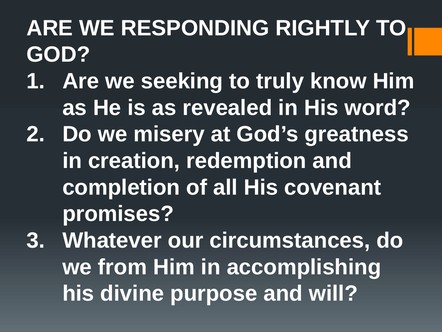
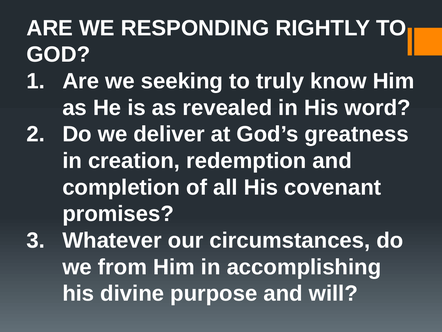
misery: misery -> deliver
